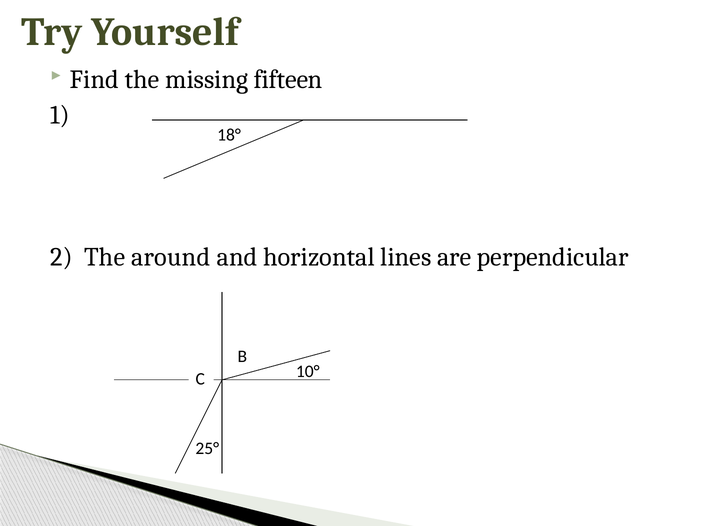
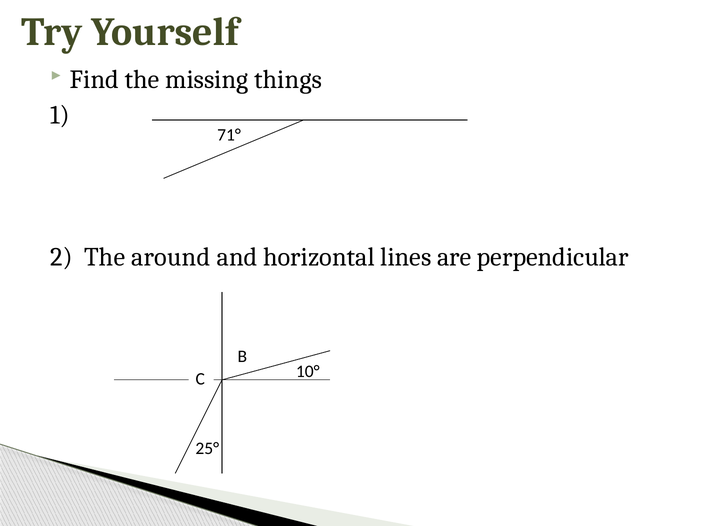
fifteen: fifteen -> things
18°: 18° -> 71°
